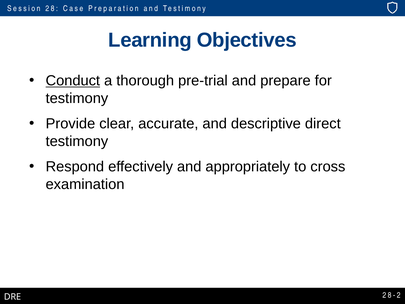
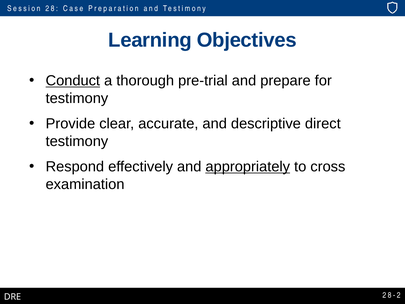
appropriately underline: none -> present
